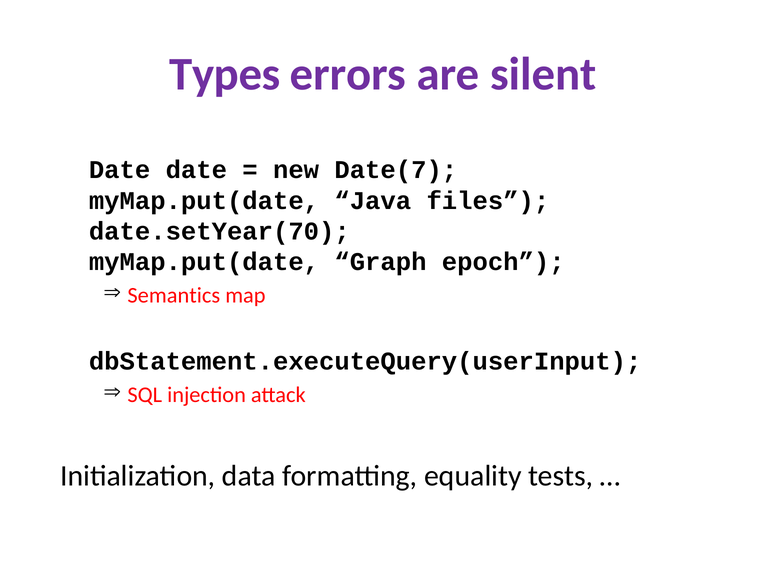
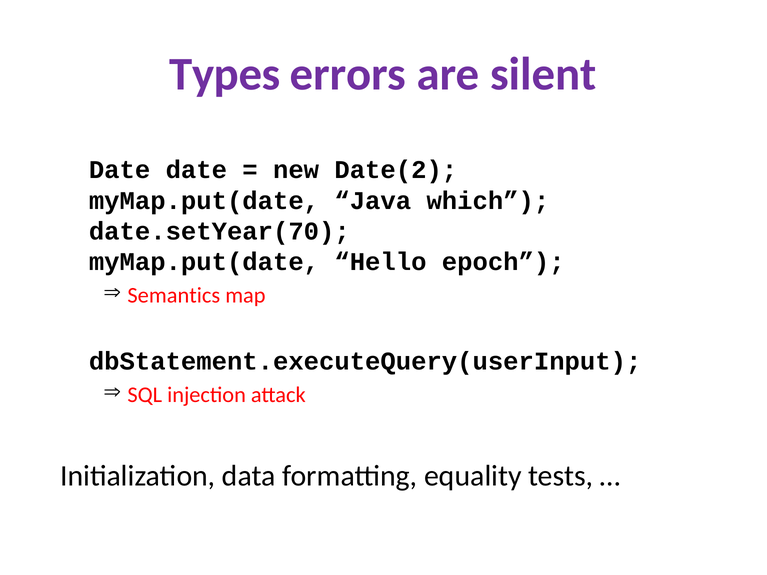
Date(7: Date(7 -> Date(2
files: files -> which
Graph: Graph -> Hello
